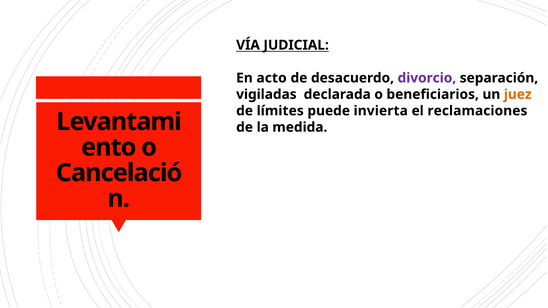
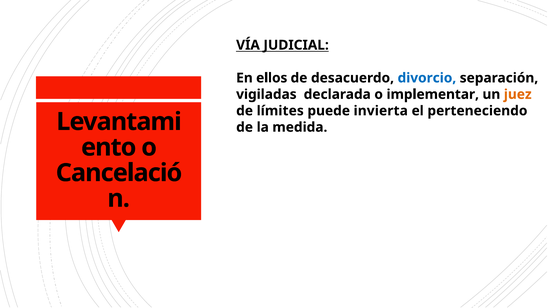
acto: acto -> ellos
divorcio colour: purple -> blue
beneficiarios: beneficiarios -> implementar
reclamaciones: reclamaciones -> perteneciendo
